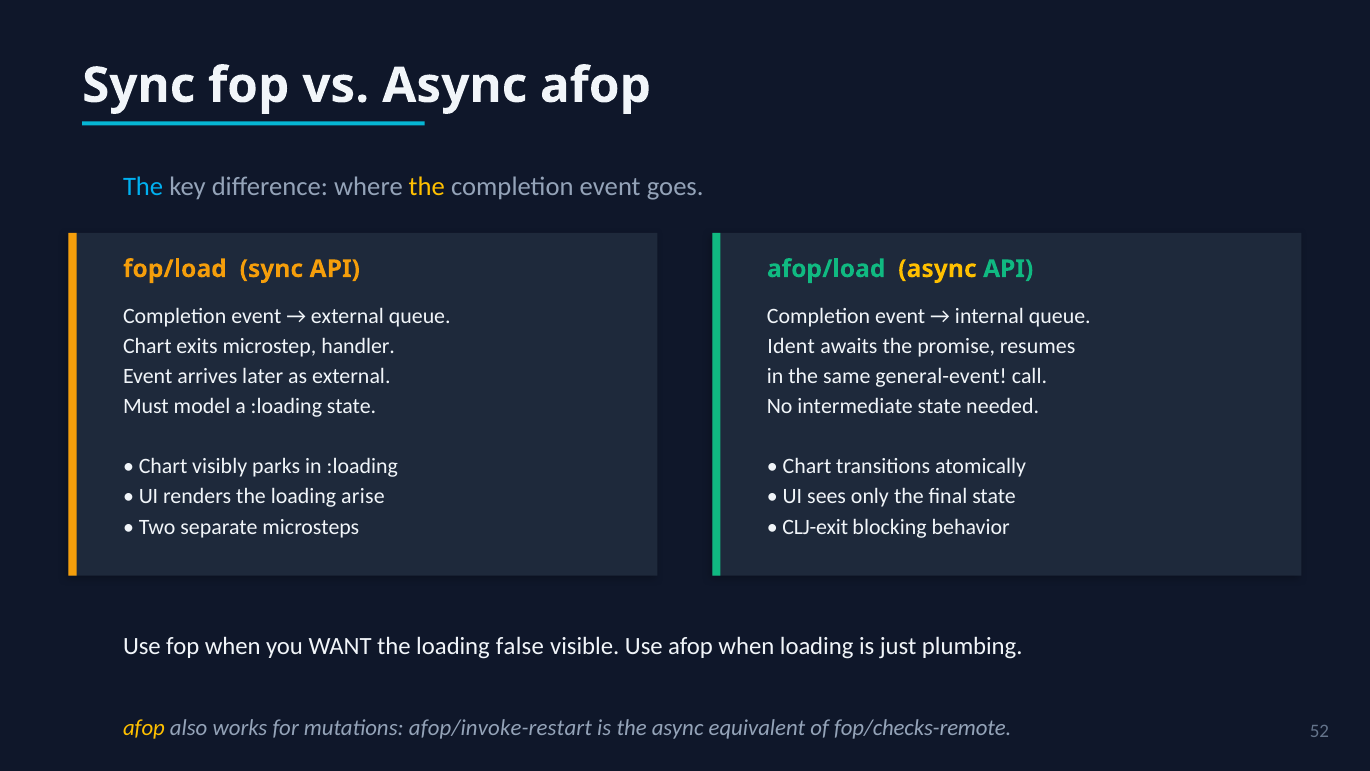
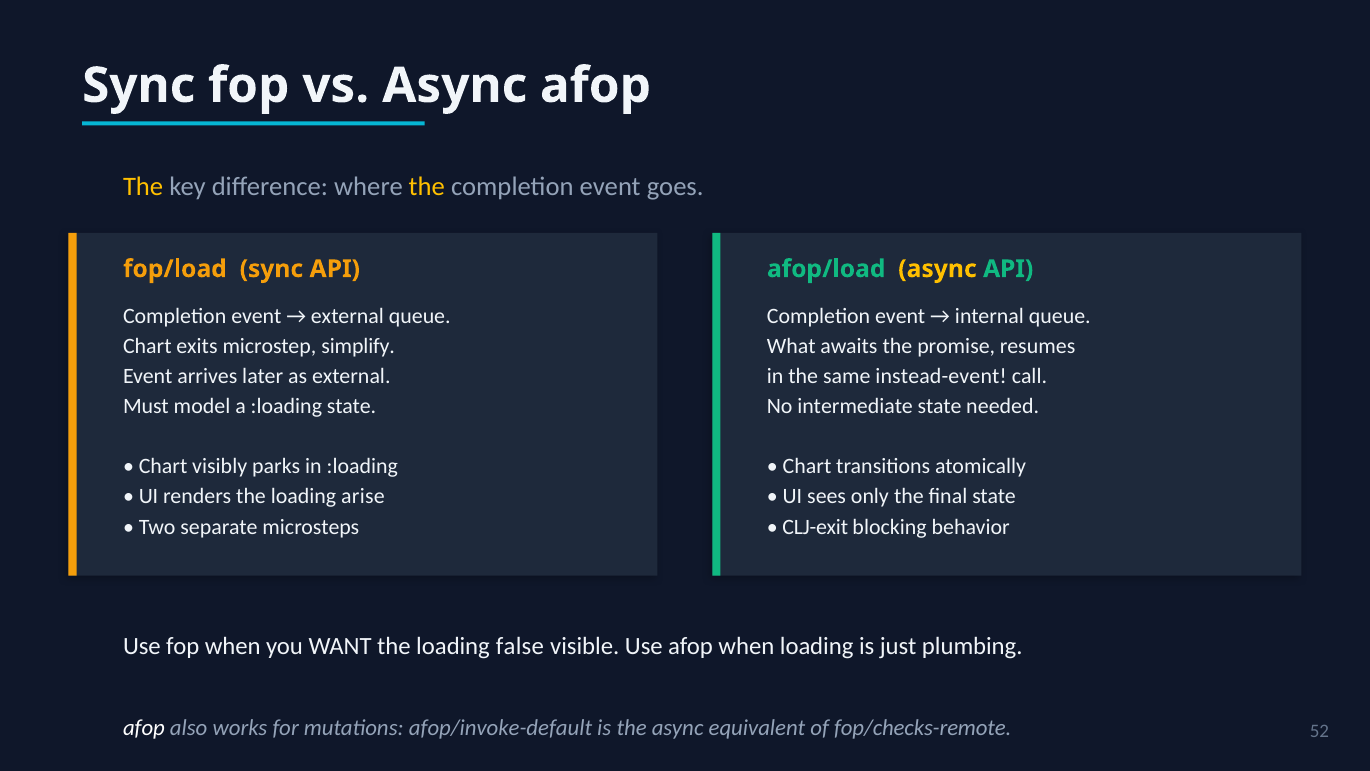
The at (143, 187) colour: light blue -> yellow
handler: handler -> simplify
Ident: Ident -> What
general-event: general-event -> instead-event
afop at (144, 728) colour: yellow -> white
afop/invoke-restart: afop/invoke-restart -> afop/invoke-default
